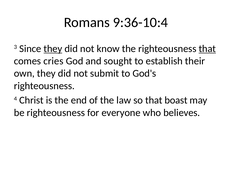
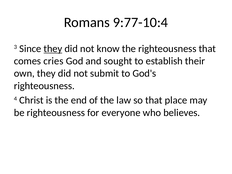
9:36-10:4: 9:36-10:4 -> 9:77-10:4
that at (207, 49) underline: present -> none
boast: boast -> place
